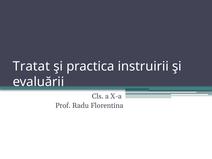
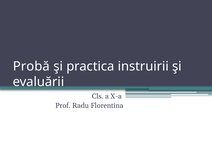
Tratat: Tratat -> Probă
